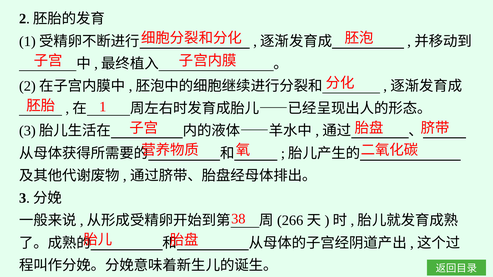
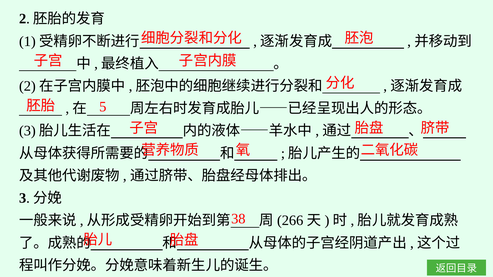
1 at (103, 107): 1 -> 5
